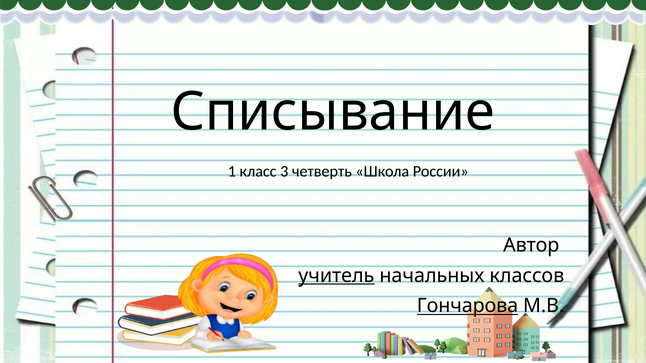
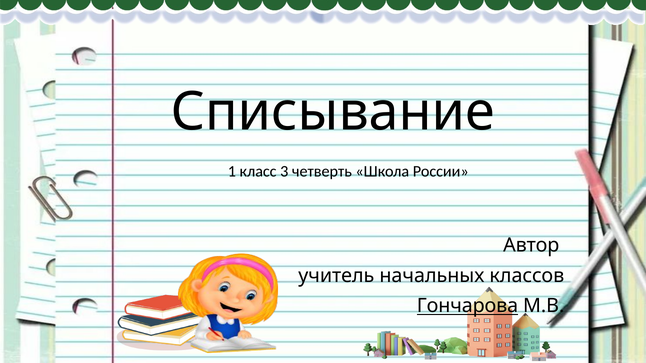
учитель underline: present -> none
